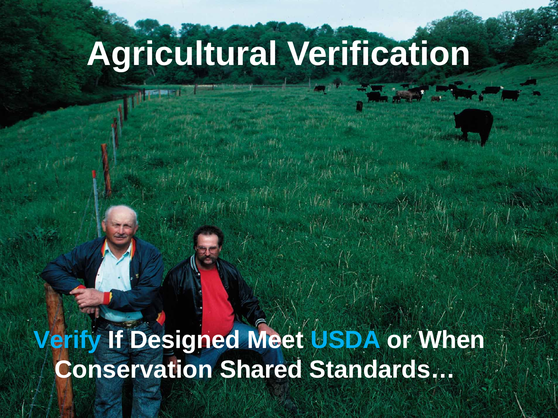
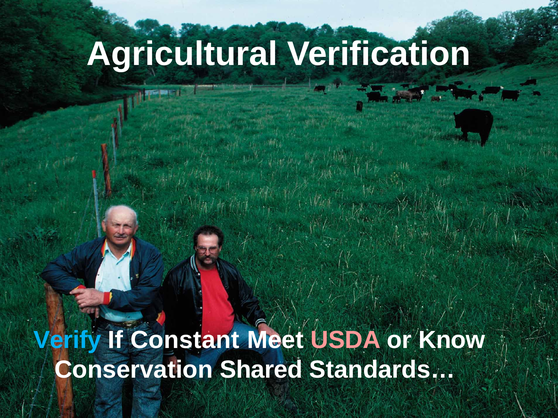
Designed: Designed -> Constant
USDA colour: light blue -> pink
When: When -> Know
